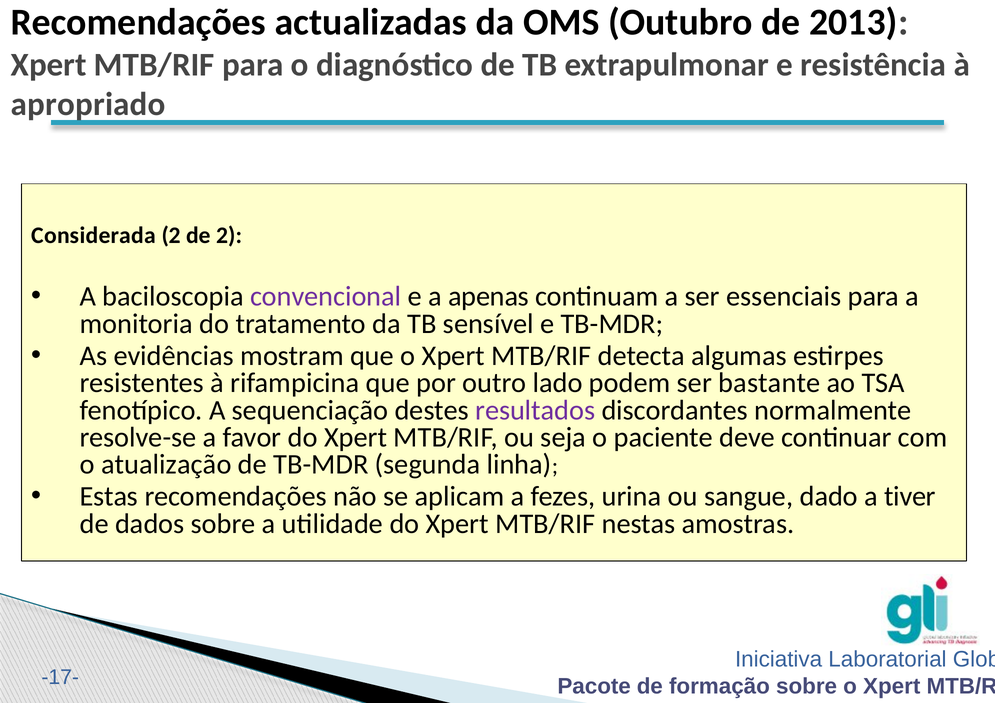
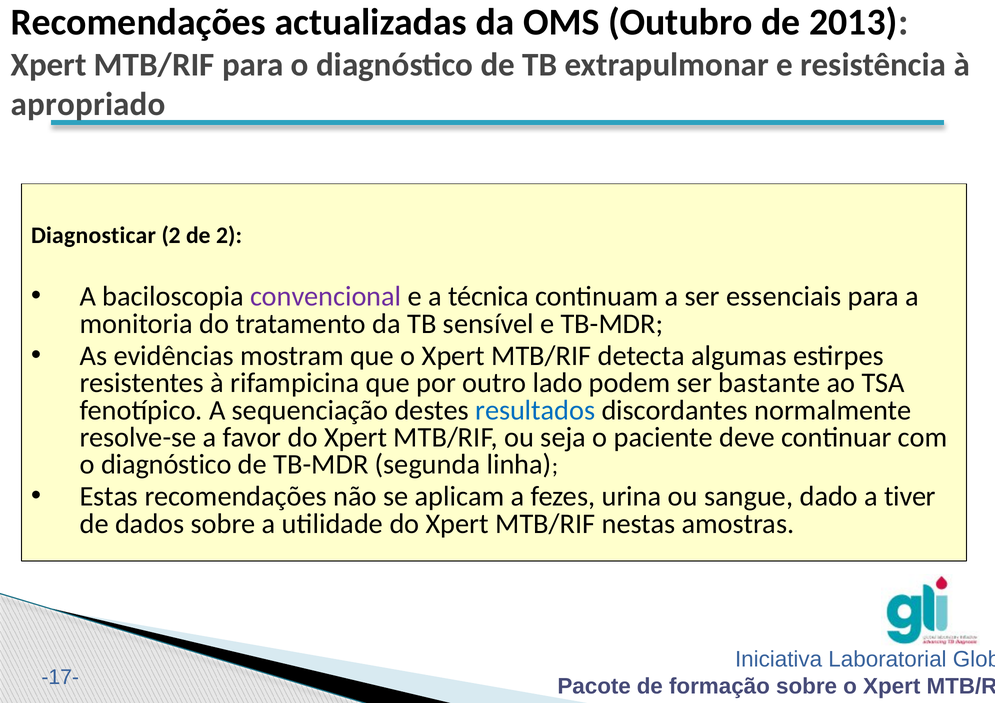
Considerada: Considerada -> Diagnosticar
apenas: apenas -> técnica
resultados colour: purple -> blue
atualização at (166, 464): atualização -> diagnóstico
